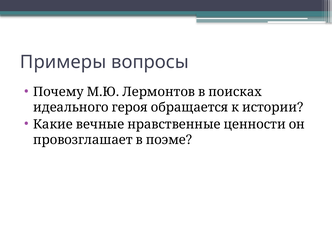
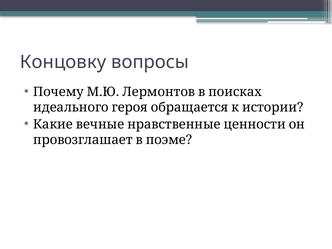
Примеры: Примеры -> Концовку
